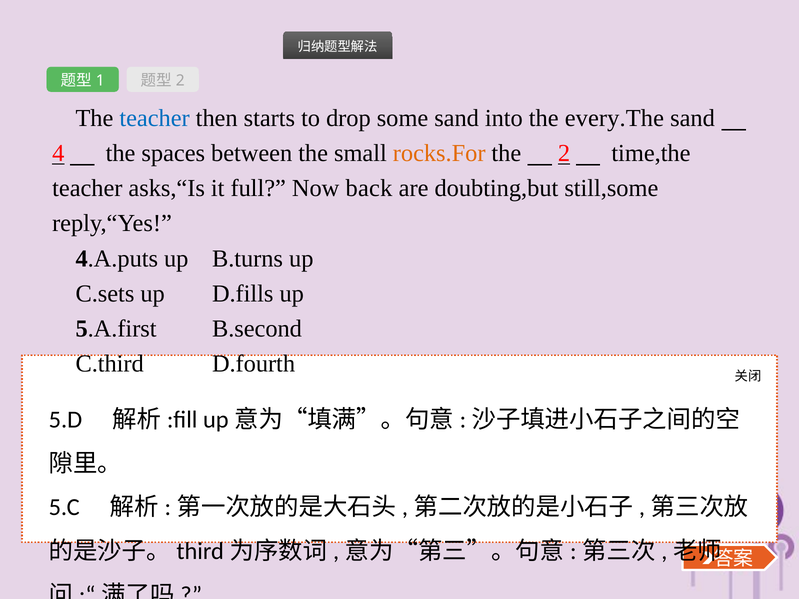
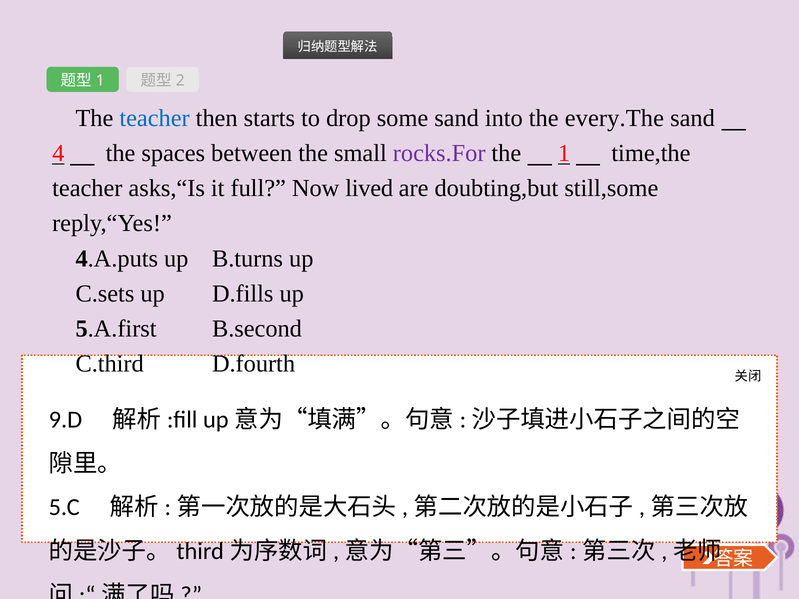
rocks.For colour: orange -> purple
2: 2 -> 1
back: back -> lived
5.D: 5.D -> 9.D
